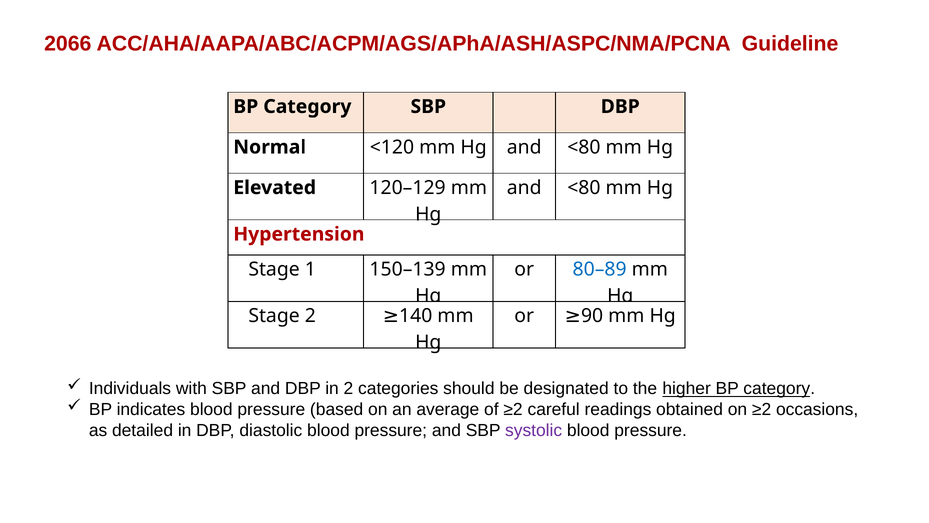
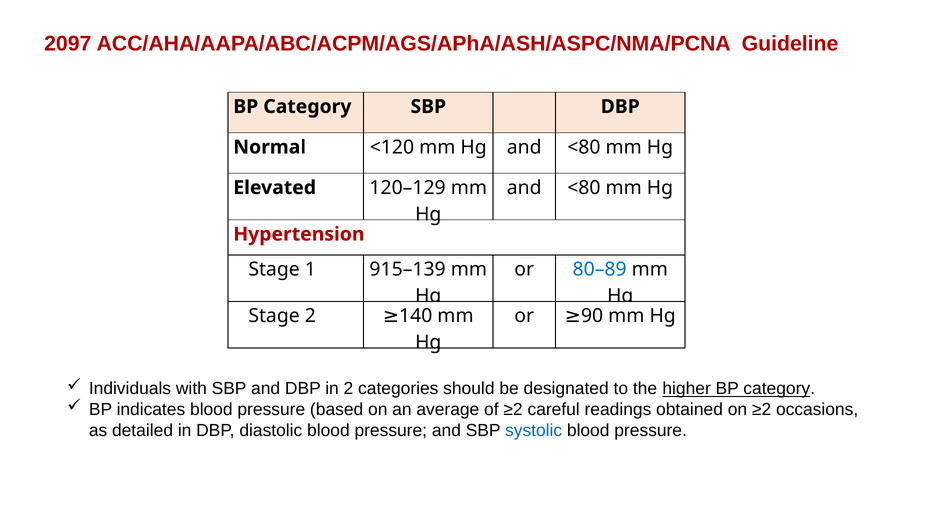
2066: 2066 -> 2097
150–139: 150–139 -> 915–139
systolic colour: purple -> blue
